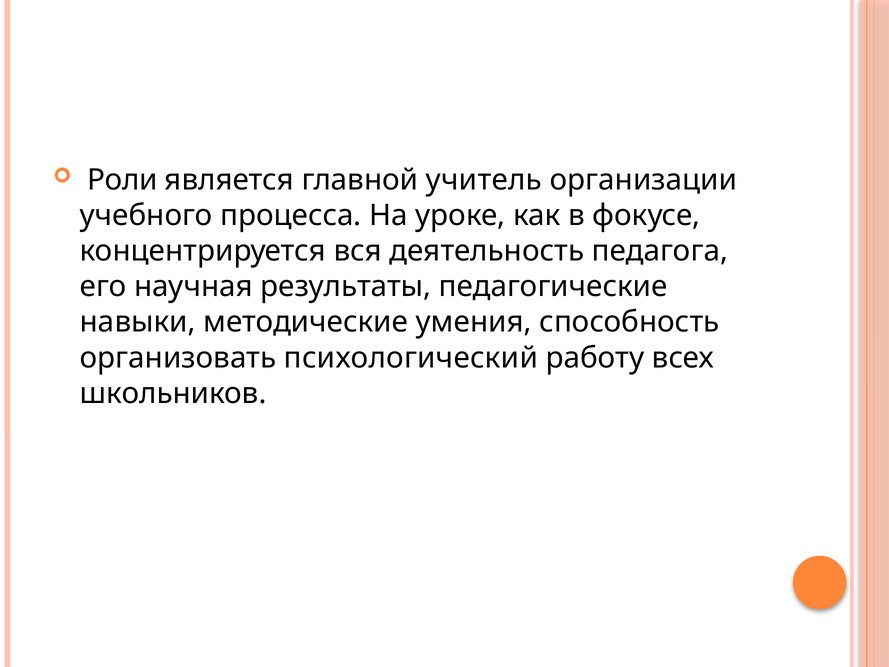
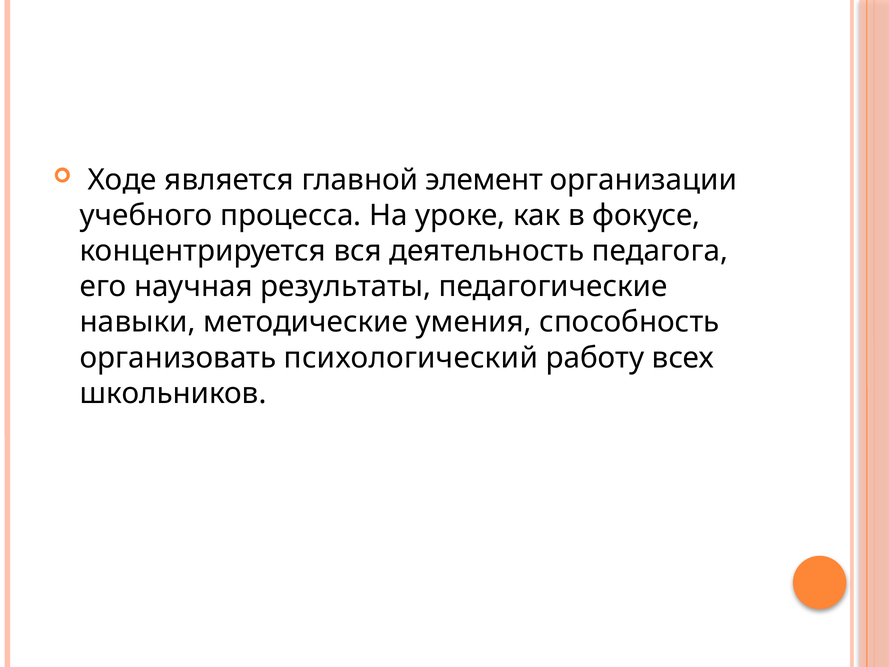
Роли: Роли -> Ходе
учитель: учитель -> элемент
